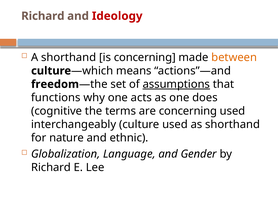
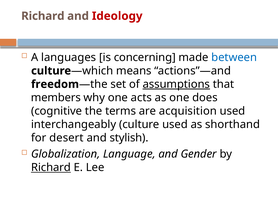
A shorthand: shorthand -> languages
between colour: orange -> blue
functions: functions -> members
are concerning: concerning -> acquisition
nature: nature -> desert
ethnic: ethnic -> stylish
Richard at (51, 168) underline: none -> present
